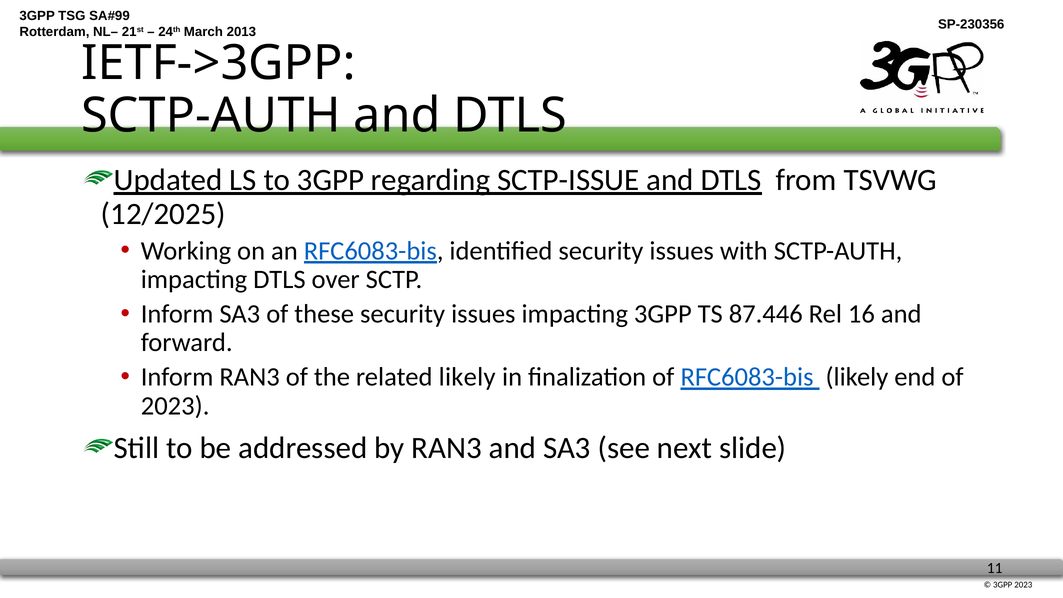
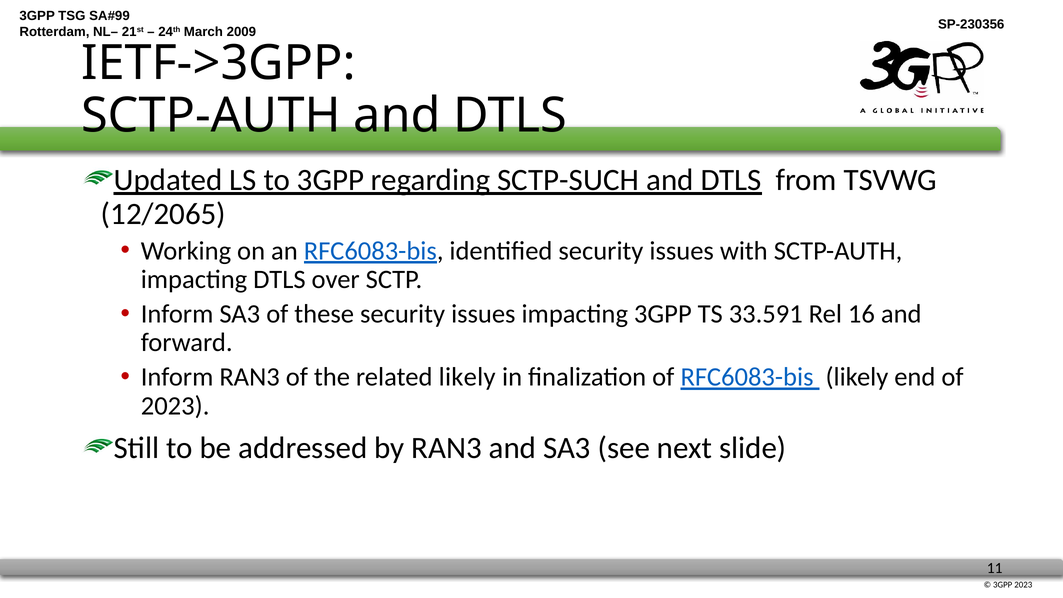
2013: 2013 -> 2009
SCTP-ISSUE: SCTP-ISSUE -> SCTP-SUCH
12/2025: 12/2025 -> 12/2065
87.446: 87.446 -> 33.591
